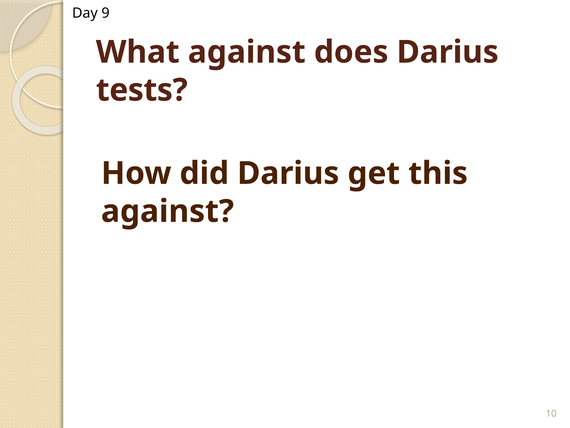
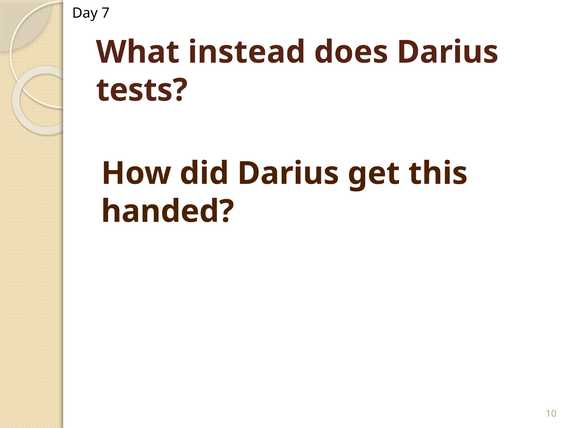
9: 9 -> 7
What against: against -> instead
against at (167, 211): against -> handed
